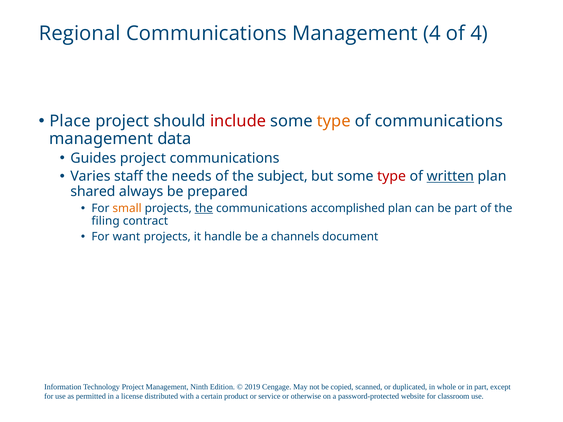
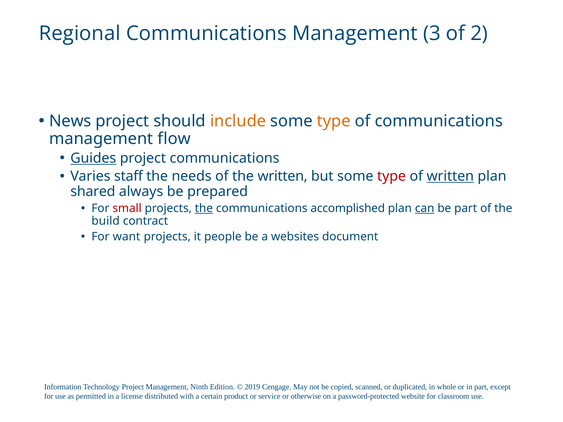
Management 4: 4 -> 3
of 4: 4 -> 2
Place: Place -> News
include colour: red -> orange
data: data -> flow
Guides underline: none -> present
the subject: subject -> written
small colour: orange -> red
can underline: none -> present
filing: filing -> build
handle: handle -> people
channels: channels -> websites
